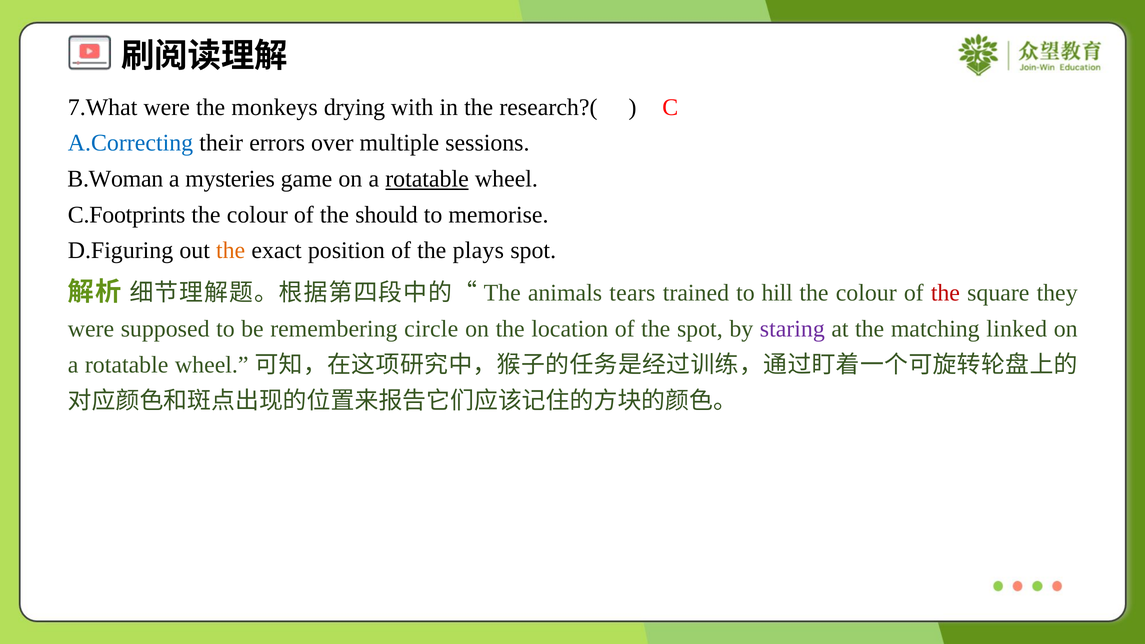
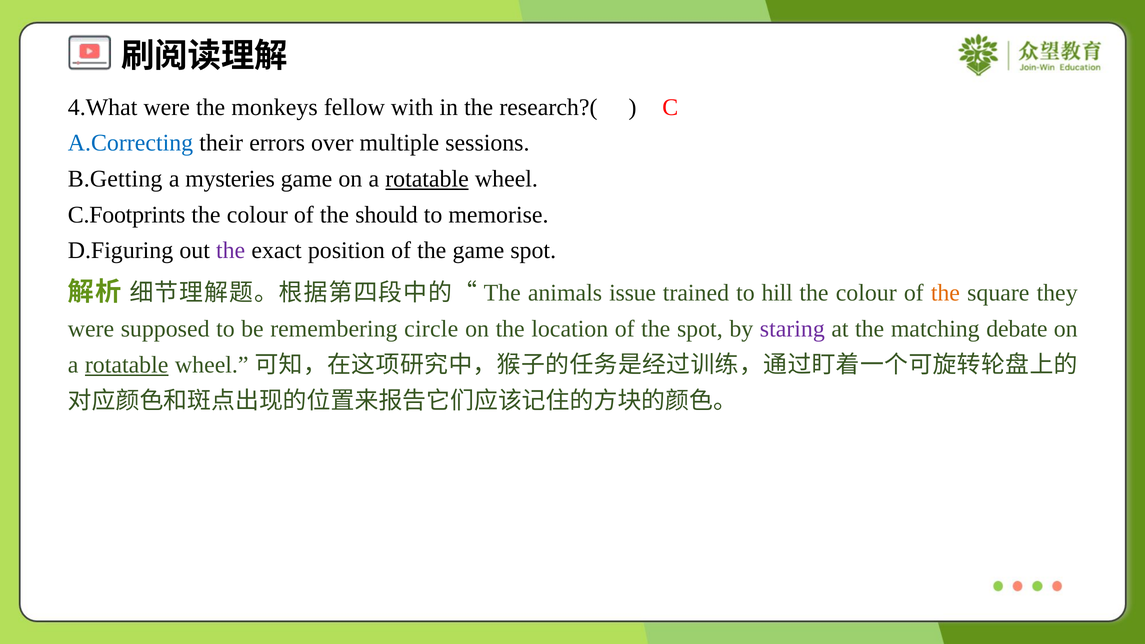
7.What: 7.What -> 4.What
drying: drying -> fellow
B.Woman: B.Woman -> B.Getting
the at (231, 250) colour: orange -> purple
the plays: plays -> game
tears: tears -> issue
the at (945, 293) colour: red -> orange
linked: linked -> debate
rotatable at (127, 365) underline: none -> present
